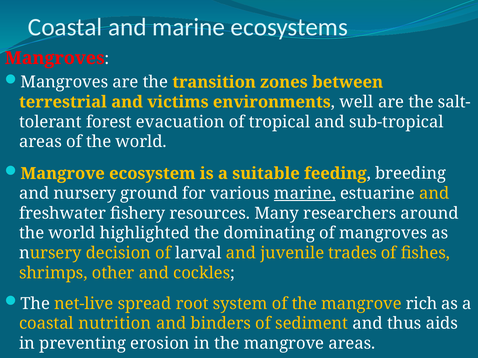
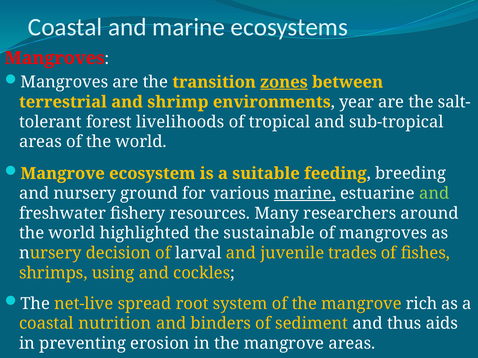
zones underline: none -> present
victims: victims -> shrimp
well: well -> year
evacuation: evacuation -> livelihoods
and at (434, 194) colour: yellow -> light green
dominating: dominating -> sustainable
other: other -> using
